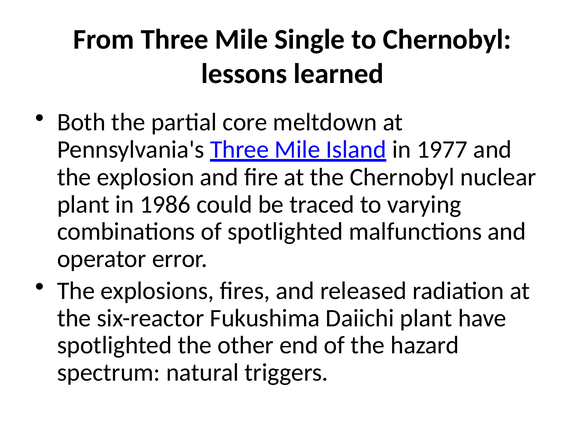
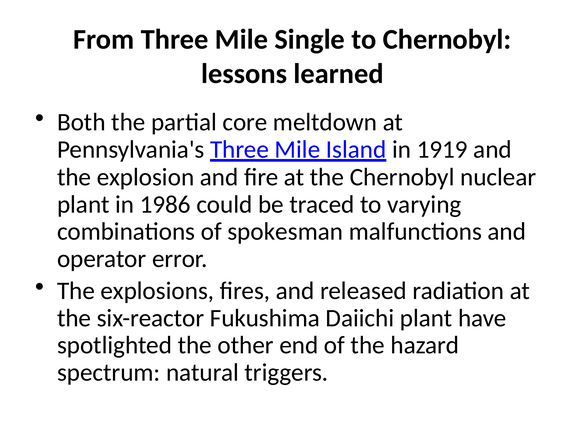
1977: 1977 -> 1919
of spotlighted: spotlighted -> spokesman
